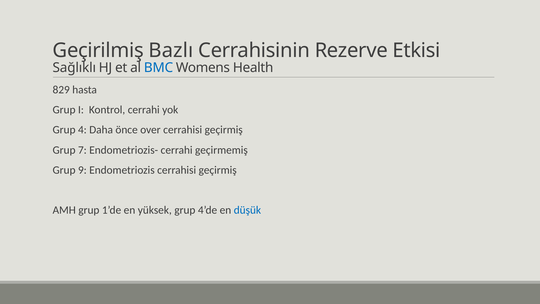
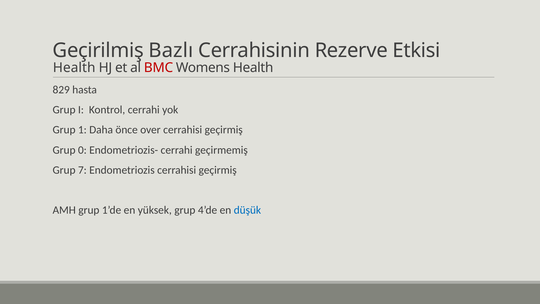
Sağlıklı at (74, 68): Sağlıklı -> Health
BMC colour: blue -> red
4: 4 -> 1
7: 7 -> 0
9: 9 -> 7
